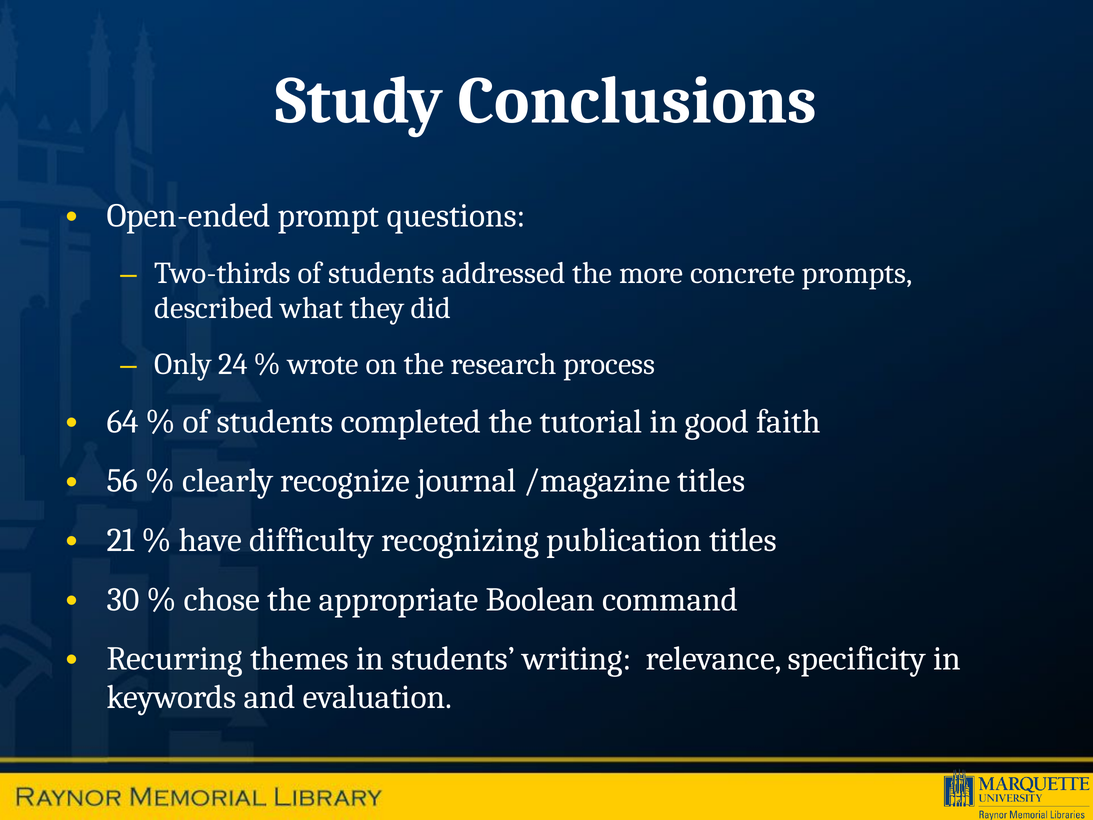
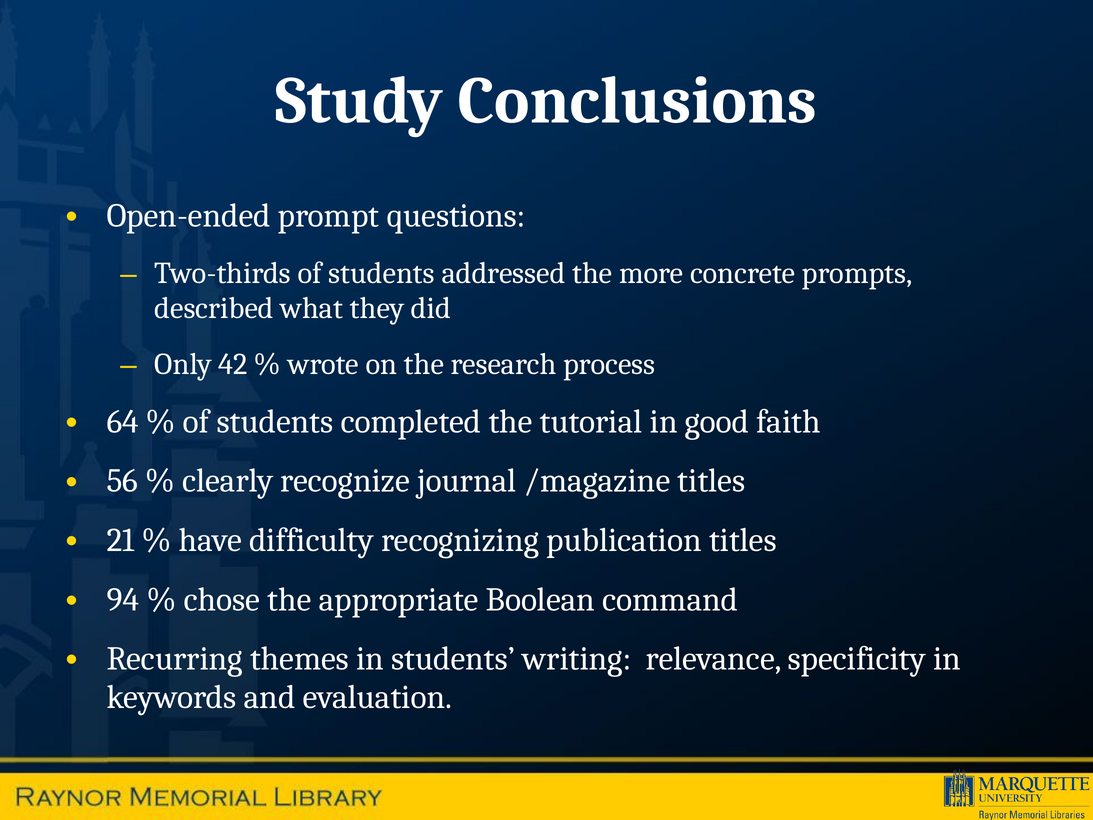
24: 24 -> 42
30: 30 -> 94
